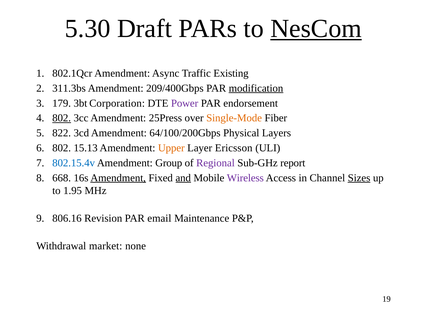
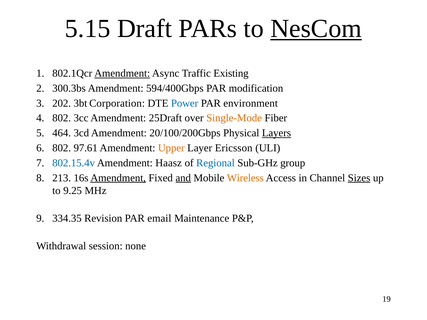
5.30: 5.30 -> 5.15
Amendment at (122, 73) underline: none -> present
311.3bs: 311.3bs -> 300.3bs
209/400Gbps: 209/400Gbps -> 594/400Gbps
modification underline: present -> none
179: 179 -> 202
Power colour: purple -> blue
endorsement: endorsement -> environment
802 at (62, 118) underline: present -> none
25Press: 25Press -> 25Draft
822: 822 -> 464
64/100/200Gbps: 64/100/200Gbps -> 20/100/200Gbps
Layers underline: none -> present
15.13: 15.13 -> 97.61
Group: Group -> Haasz
Regional colour: purple -> blue
report: report -> group
668: 668 -> 213
Wireless colour: purple -> orange
1.95: 1.95 -> 9.25
806.16: 806.16 -> 334.35
market: market -> session
